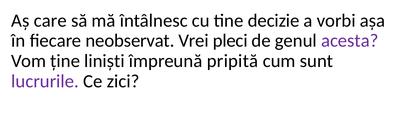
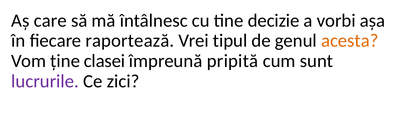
neobservat: neobservat -> raportează
pleci: pleci -> tipul
acesta colour: purple -> orange
liniști: liniști -> clasei
